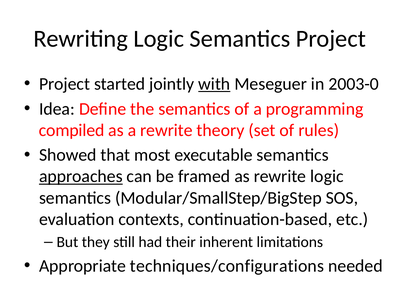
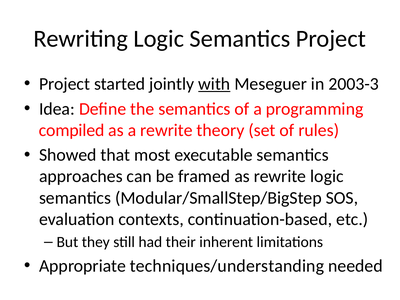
2003-0: 2003-0 -> 2003-3
approaches underline: present -> none
techniques/configurations: techniques/configurations -> techniques/understanding
